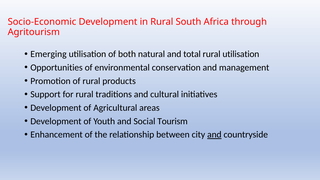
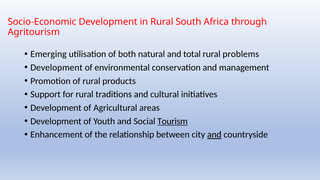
rural utilisation: utilisation -> problems
Opportunities at (57, 68): Opportunities -> Development
Tourism underline: none -> present
